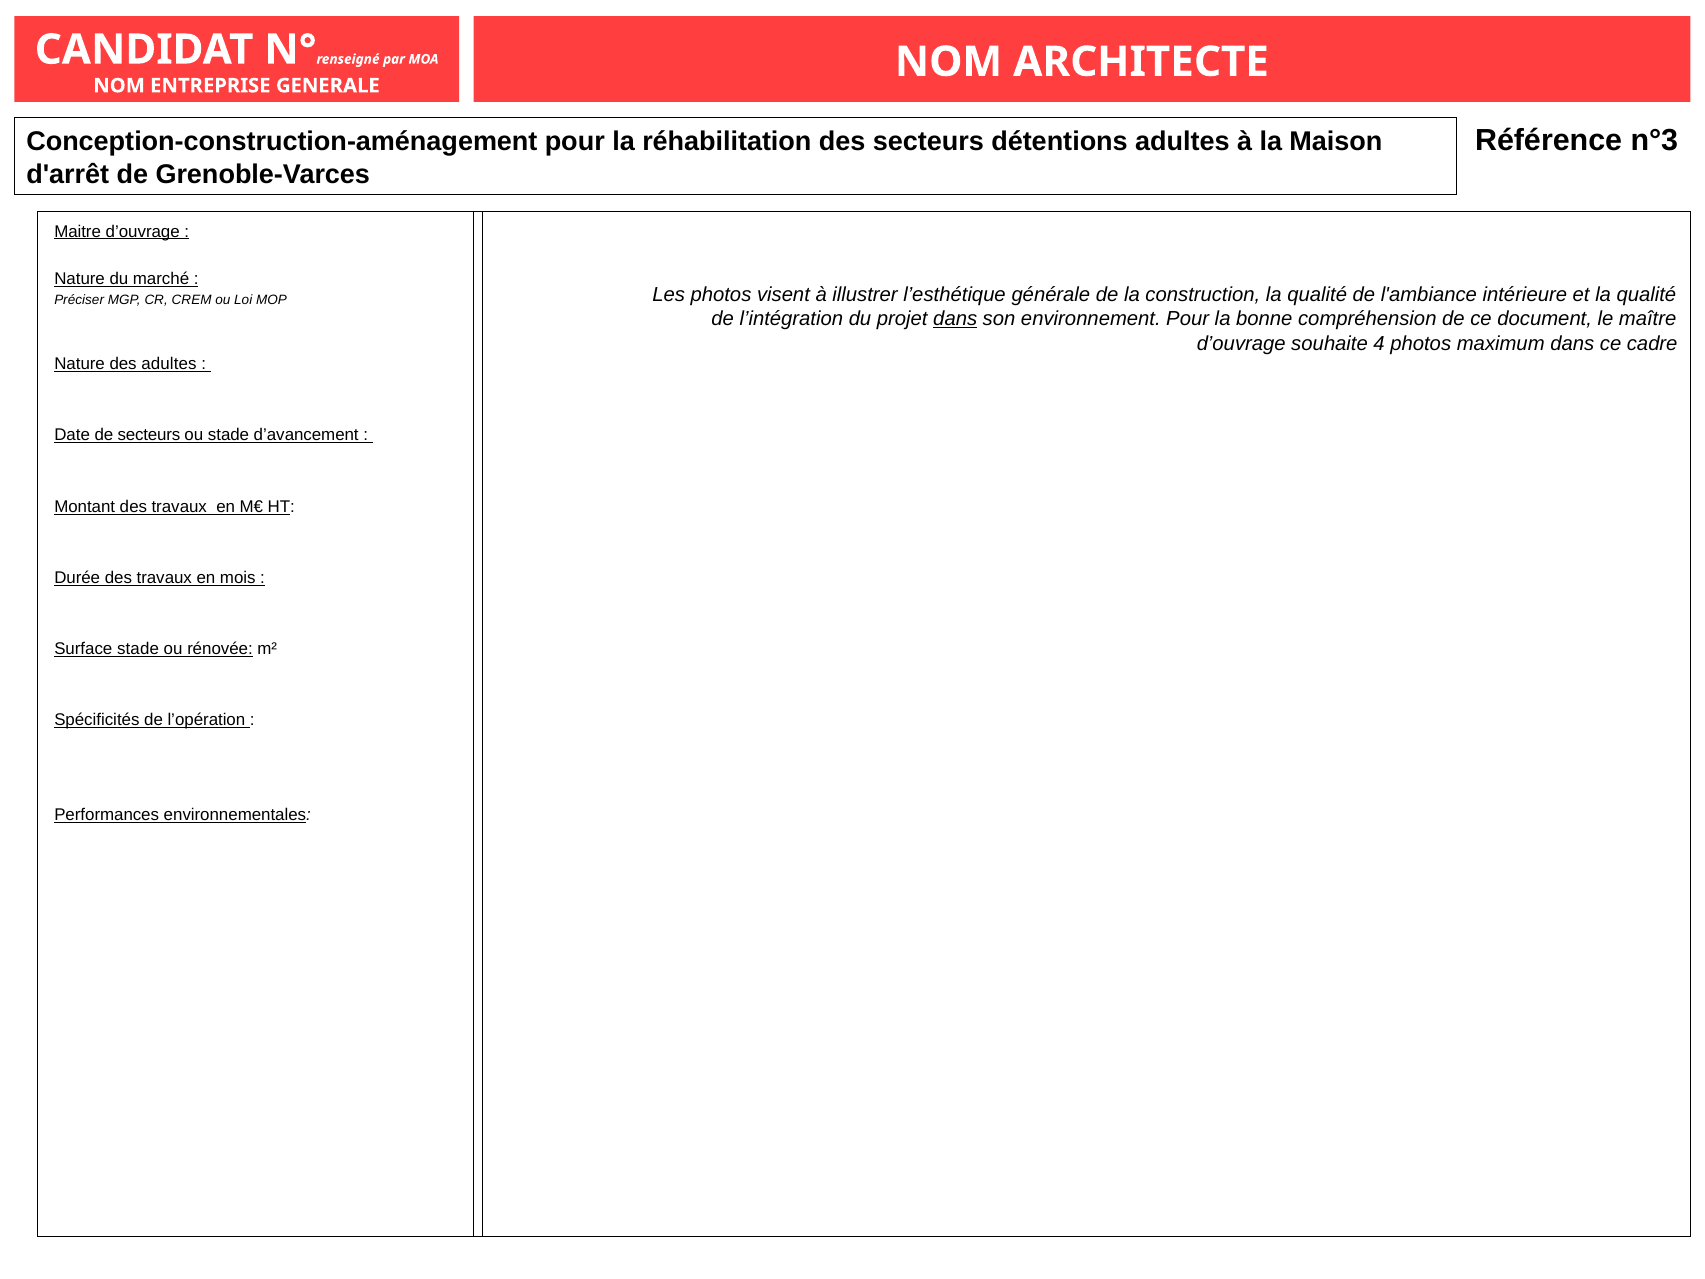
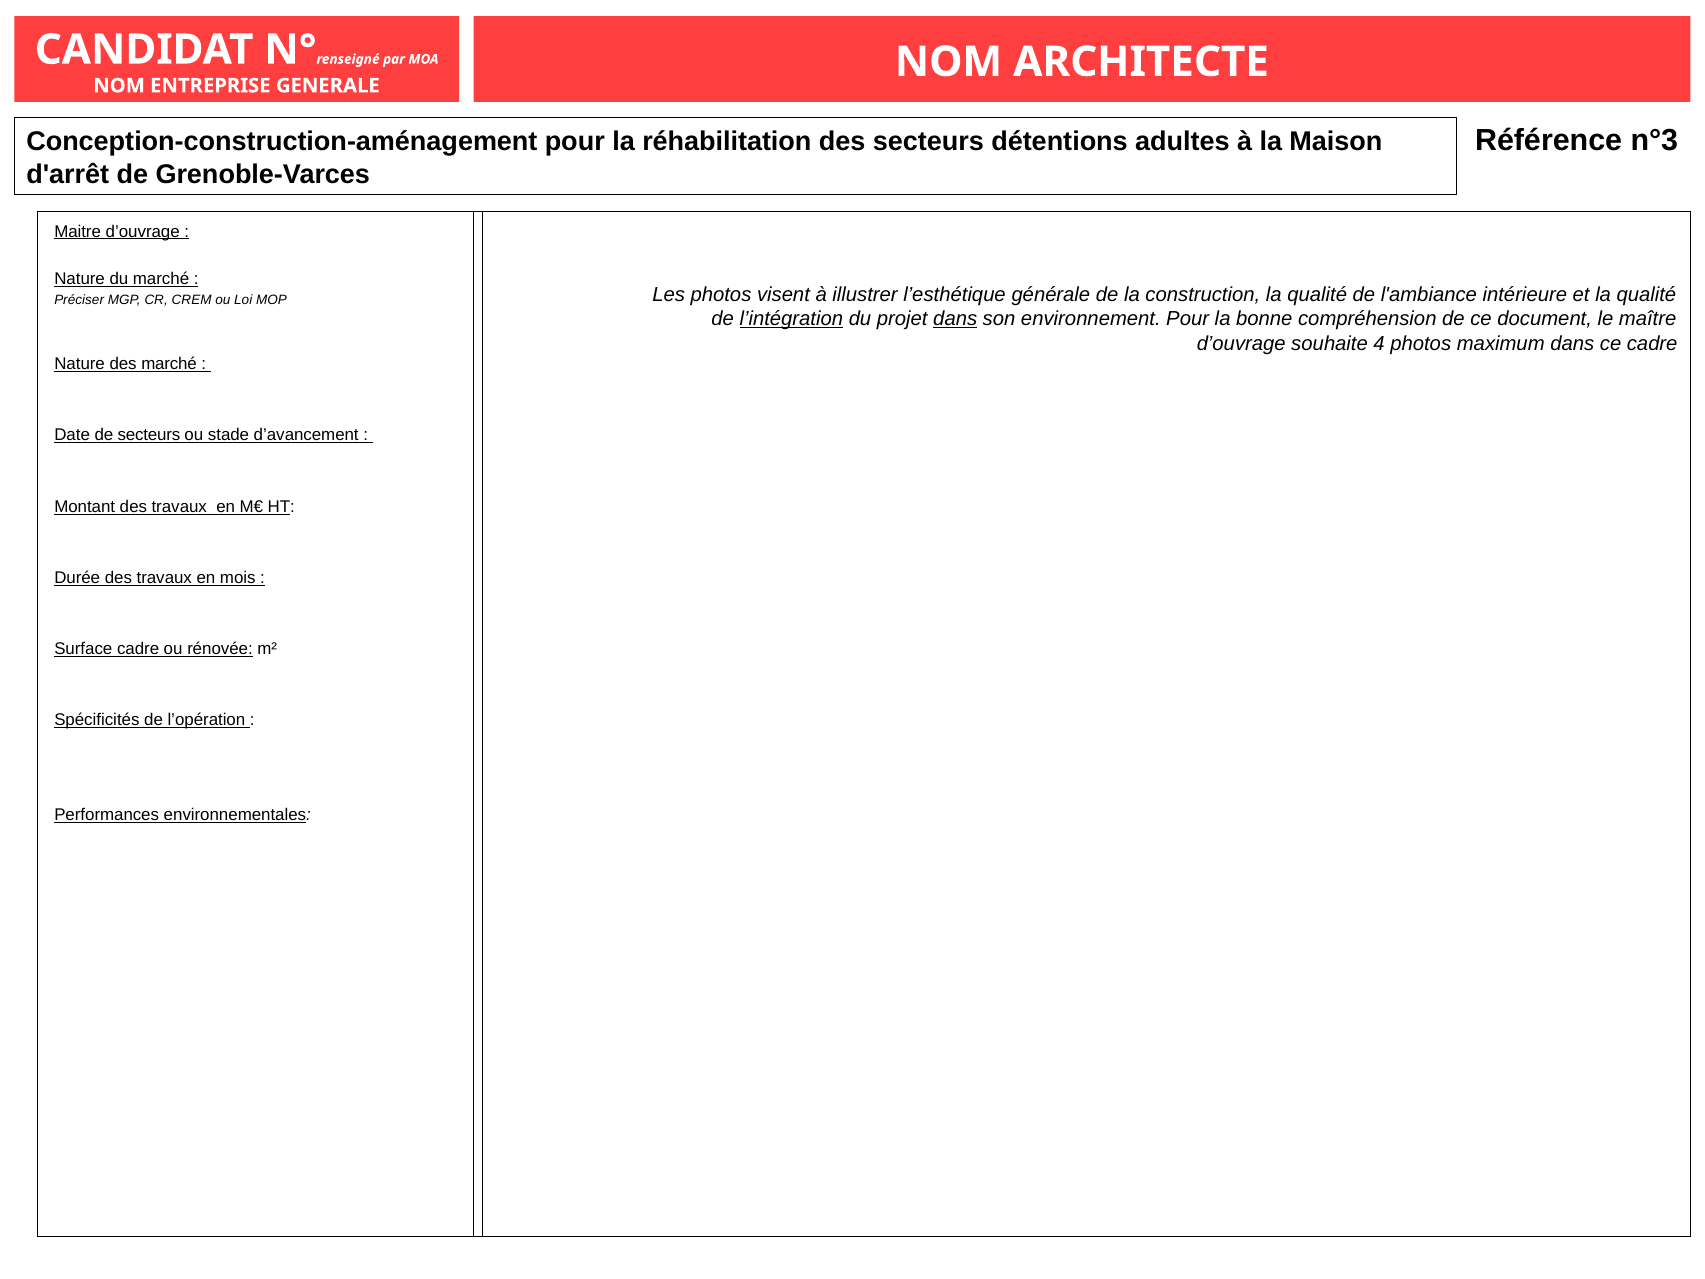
l’intégration underline: none -> present
des adultes: adultes -> marché
Surface stade: stade -> cadre
